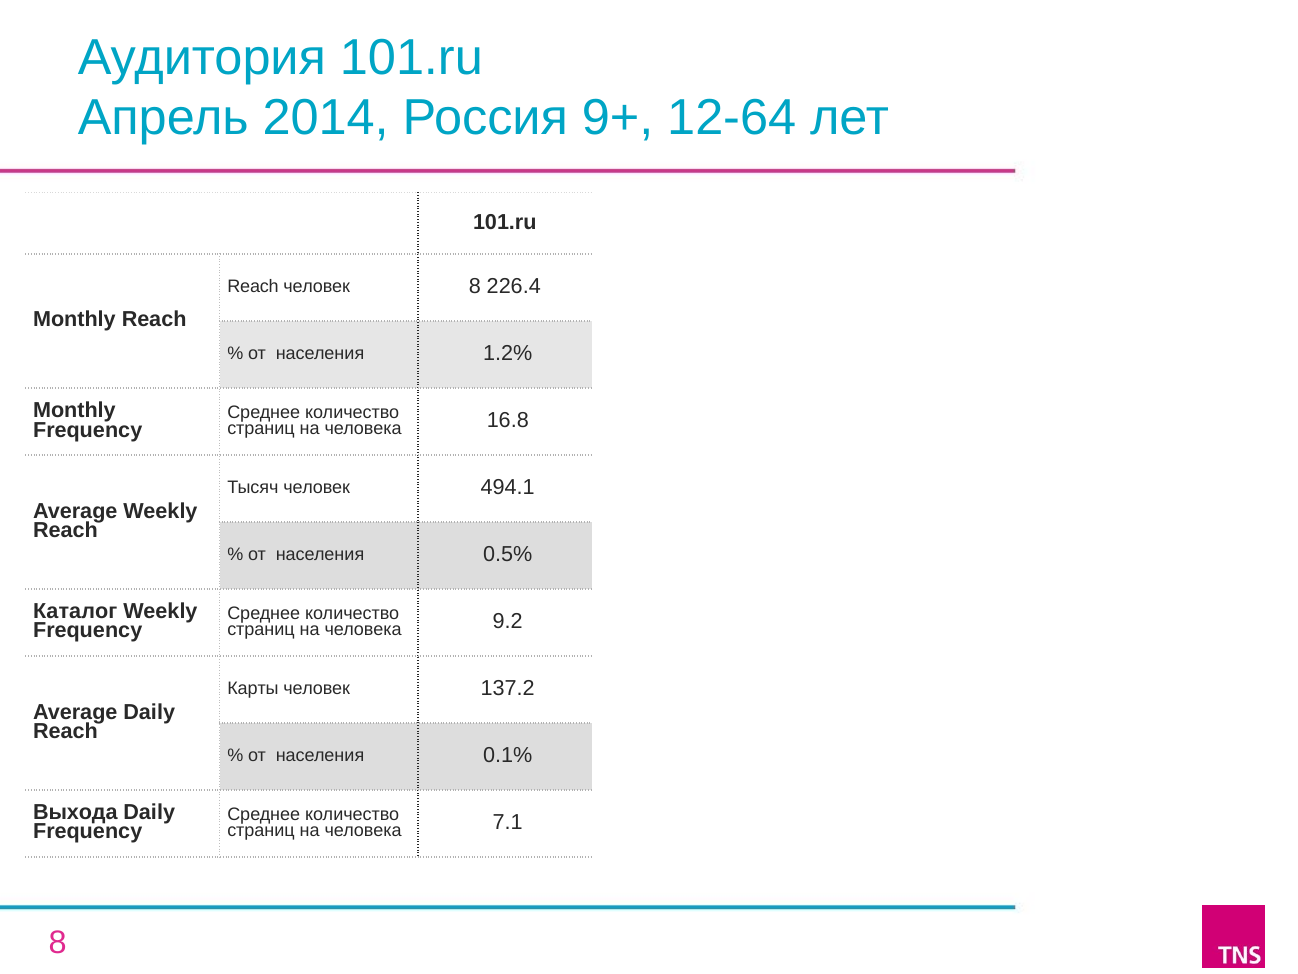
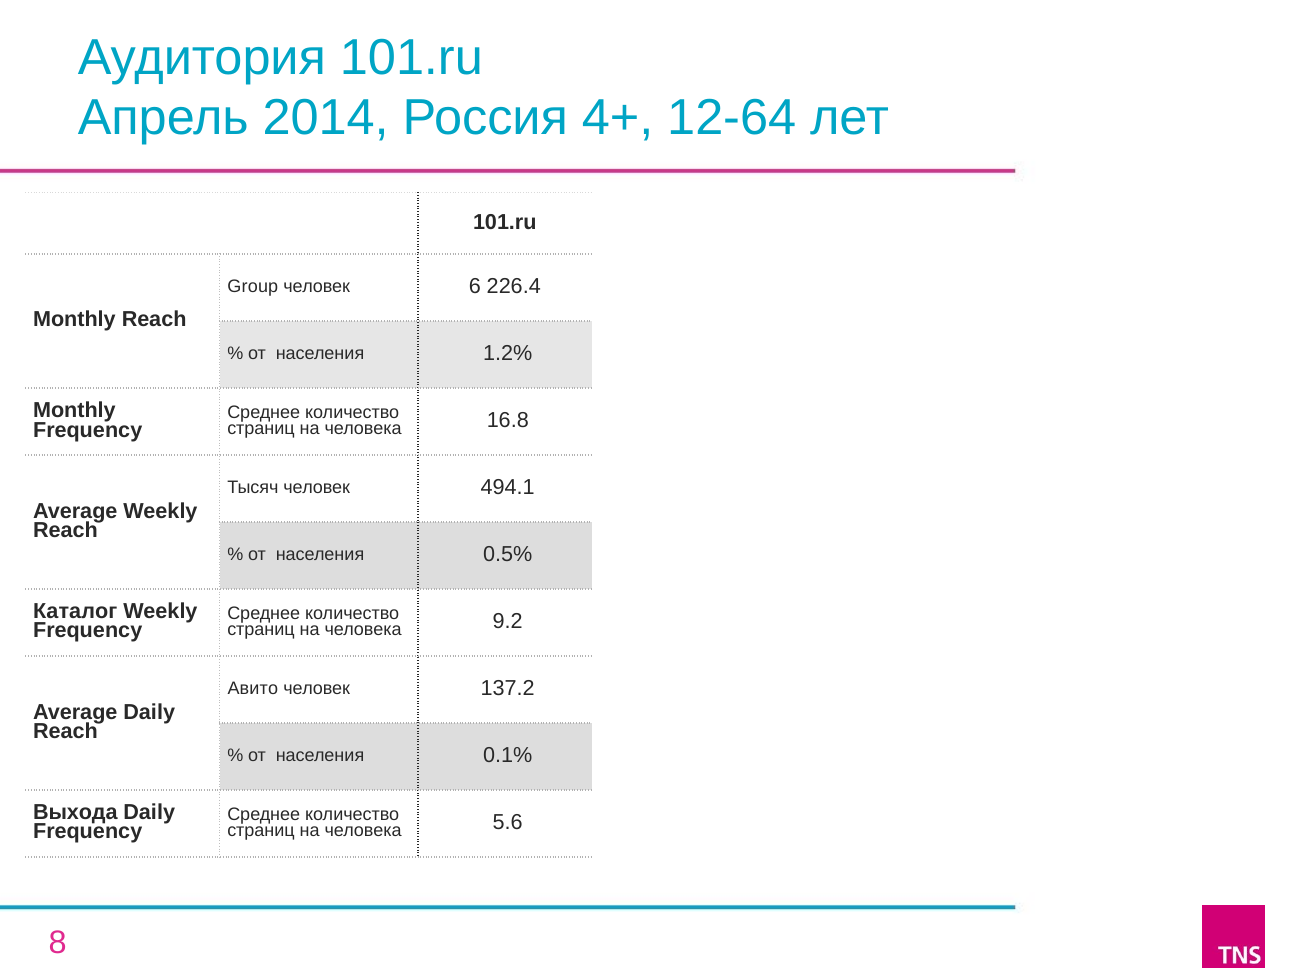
9+: 9+ -> 4+
Reach at (253, 286): Reach -> Group
человек 8: 8 -> 6
Карты: Карты -> Авито
7.1: 7.1 -> 5.6
